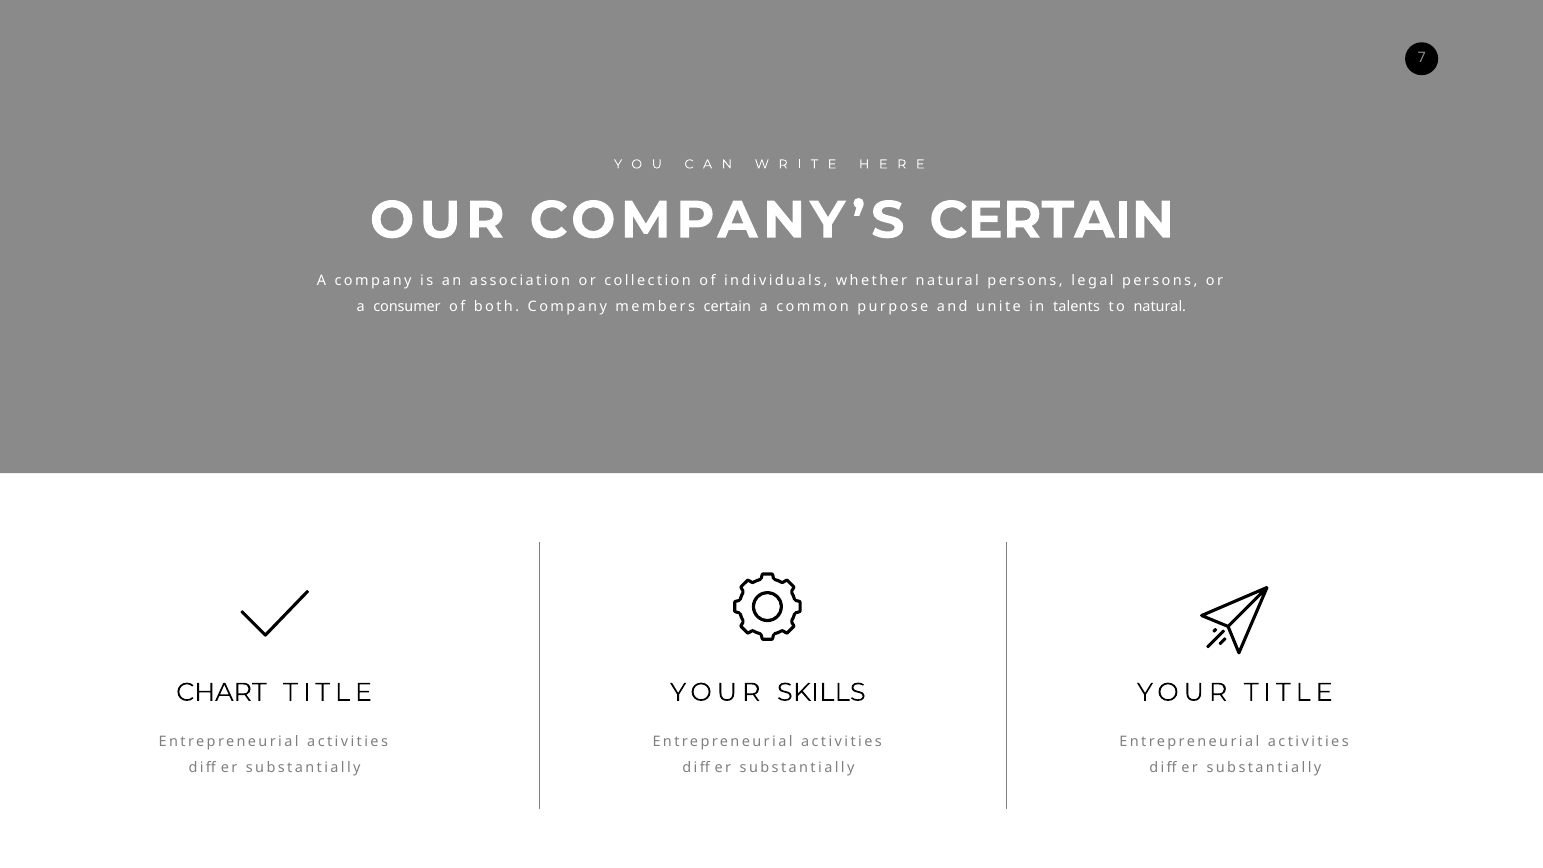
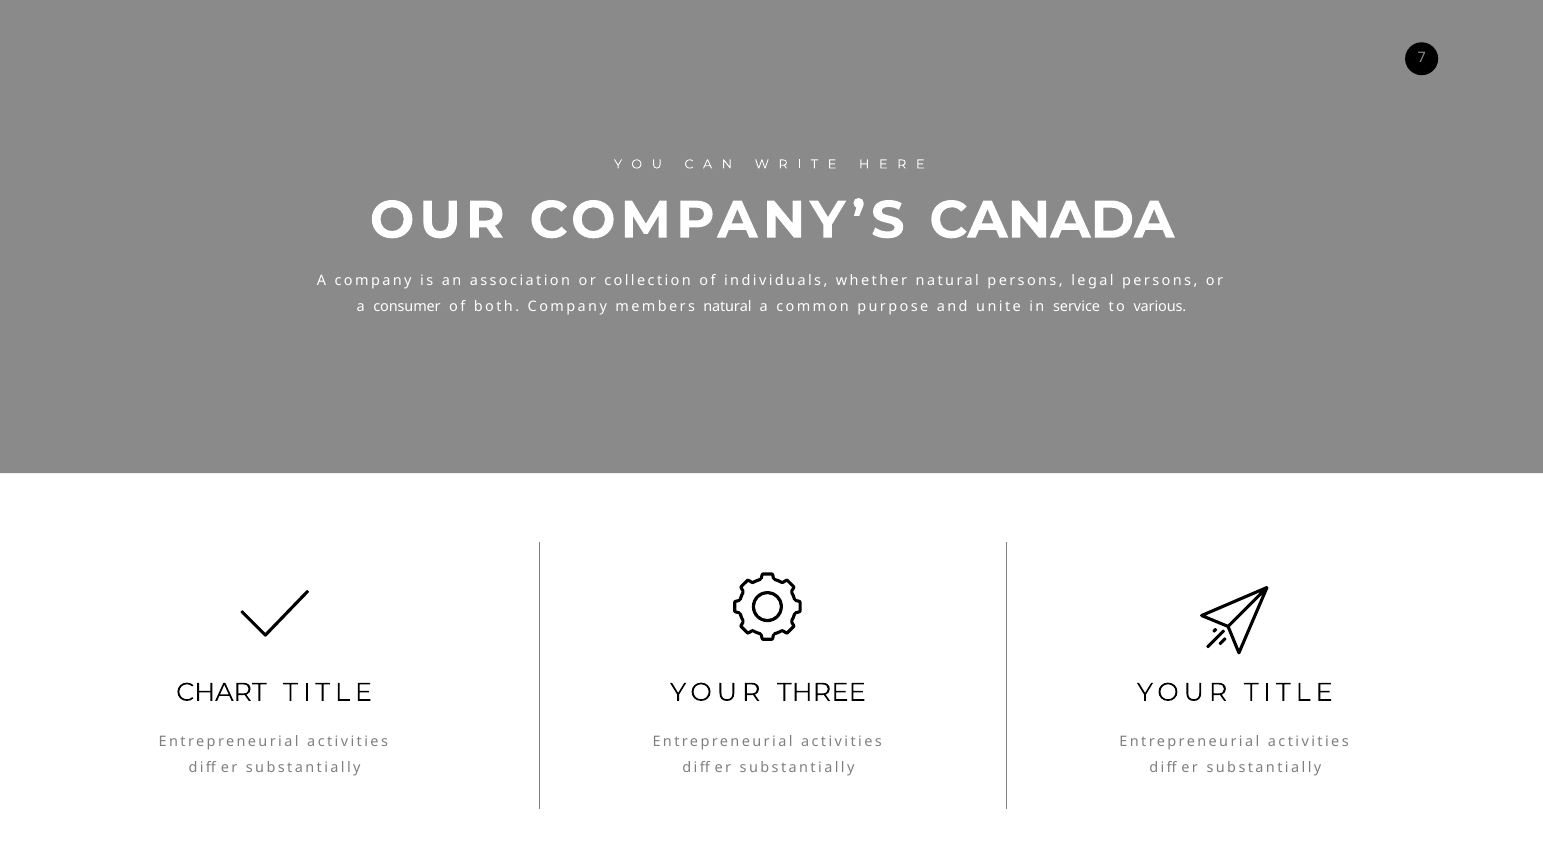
COMPANY’S CERTAIN: CERTAIN -> CANADA
members certain: certain -> natural
talents: talents -> service
to natural: natural -> various
SKILLS: SKILLS -> THREE
